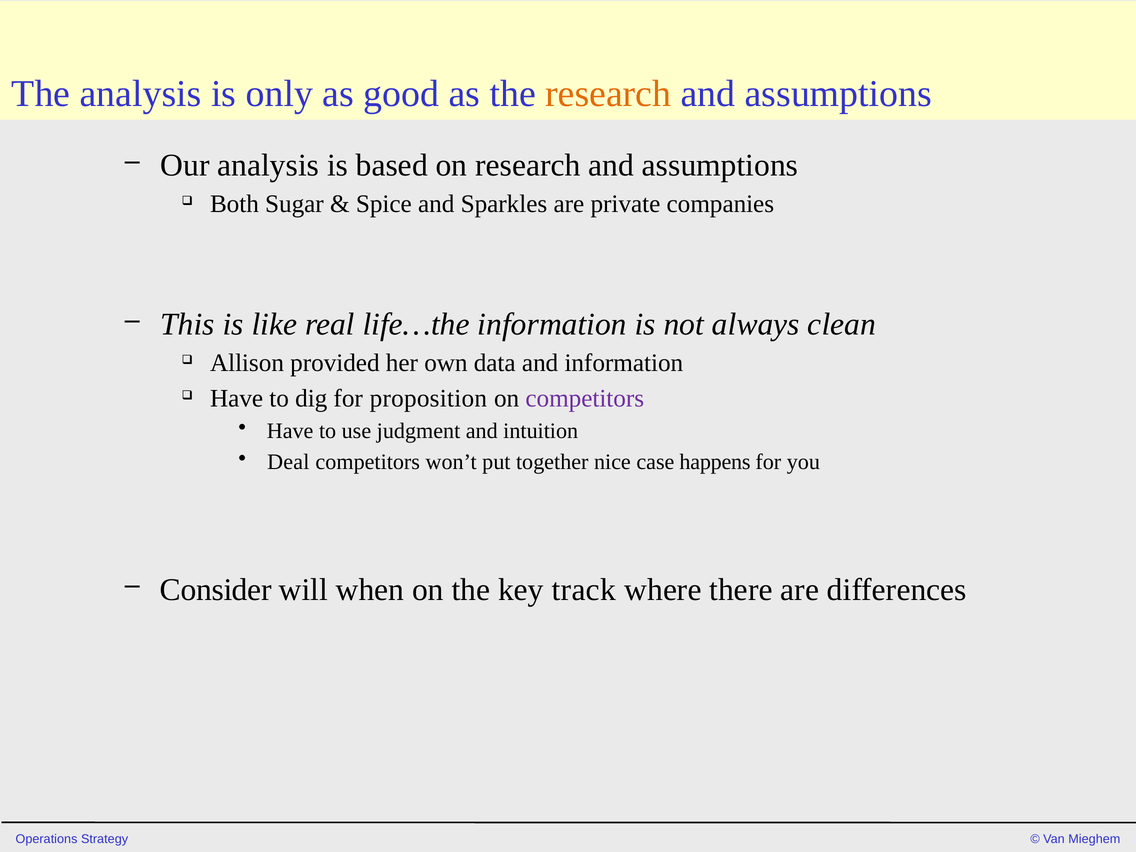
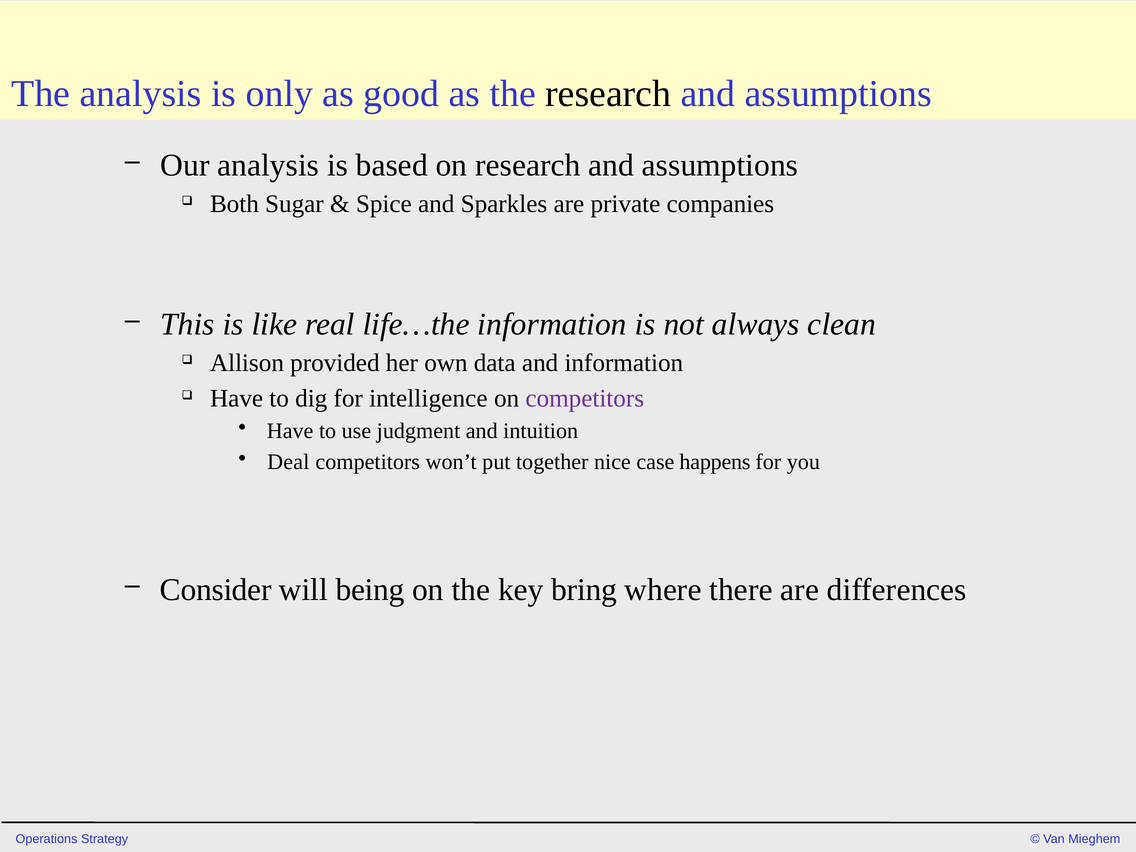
research at (608, 94) colour: orange -> black
proposition: proposition -> intelligence
when: when -> being
track: track -> bring
